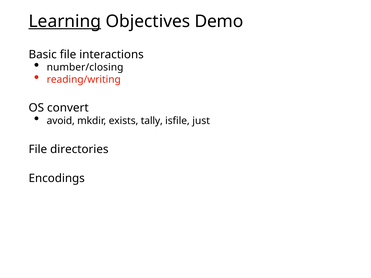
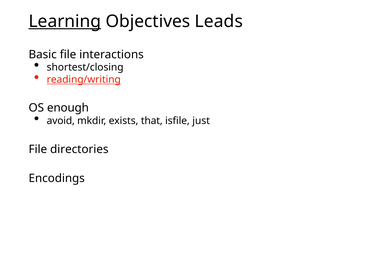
Demo: Demo -> Leads
number/closing: number/closing -> shortest/closing
reading/writing underline: none -> present
convert: convert -> enough
tally: tally -> that
